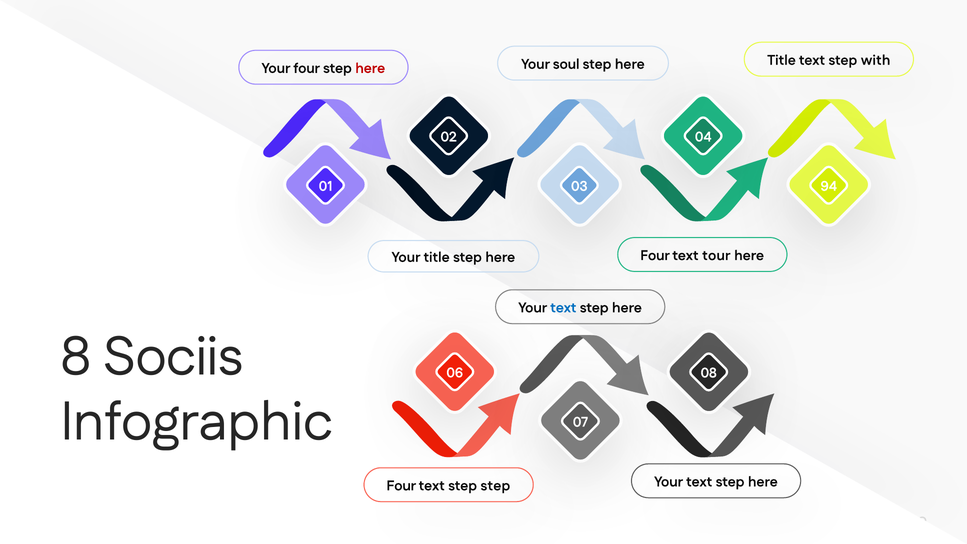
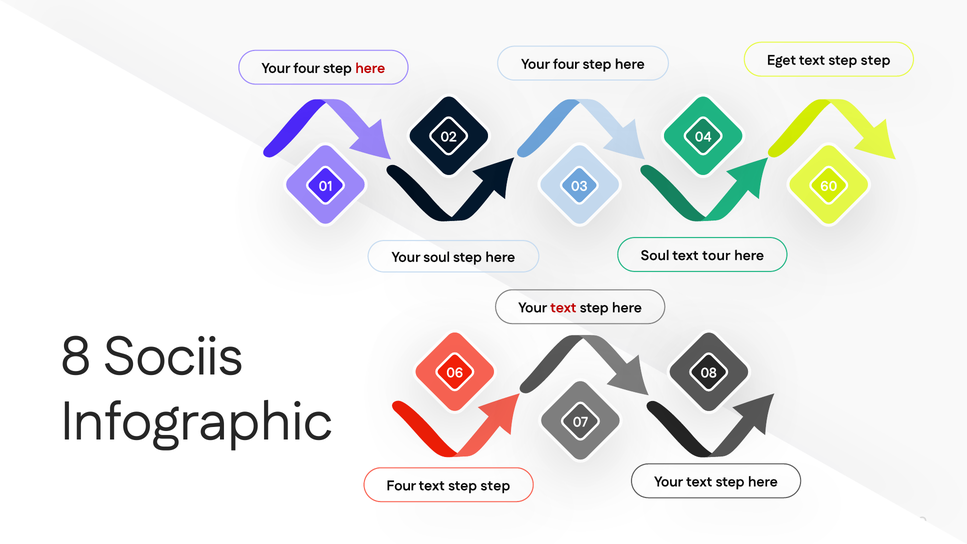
Title at (781, 60): Title -> Eget
with at (876, 60): with -> step
soul at (566, 64): soul -> four
94: 94 -> 60
Four at (655, 255): Four -> Soul
Your title: title -> soul
text at (563, 308) colour: blue -> red
